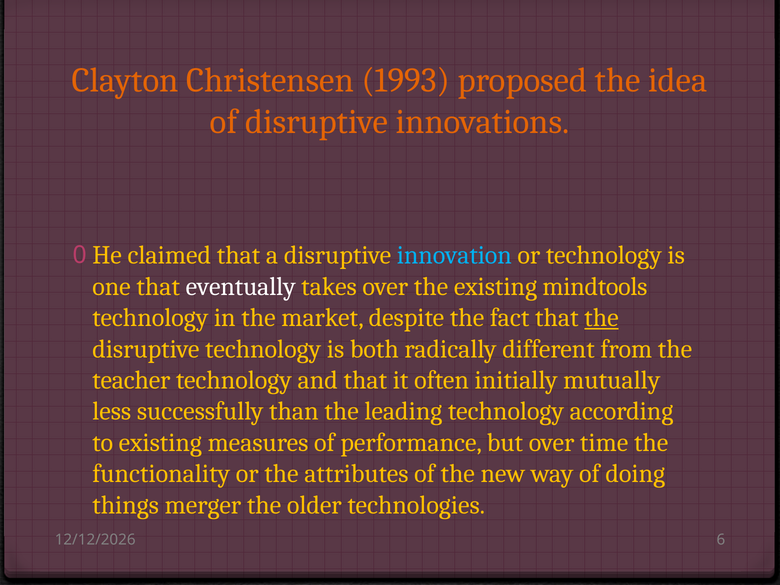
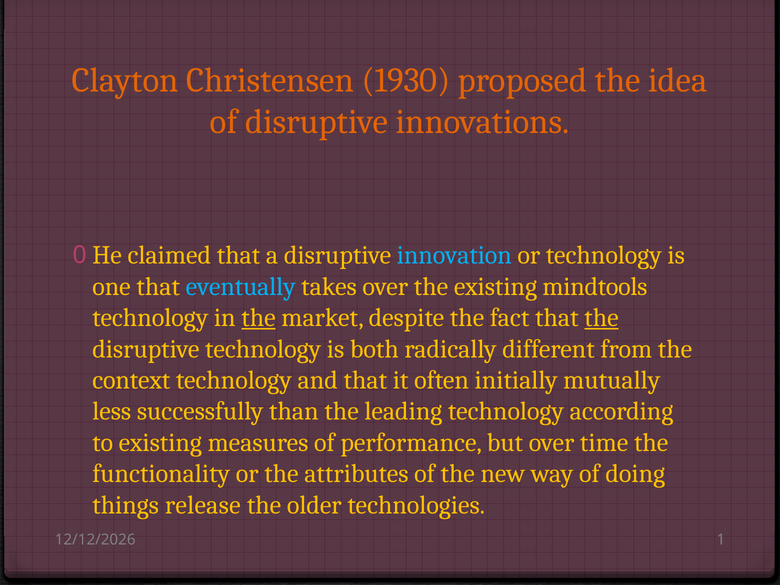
1993: 1993 -> 1930
eventually colour: white -> light blue
the at (259, 318) underline: none -> present
teacher: teacher -> context
merger: merger -> release
6: 6 -> 1
